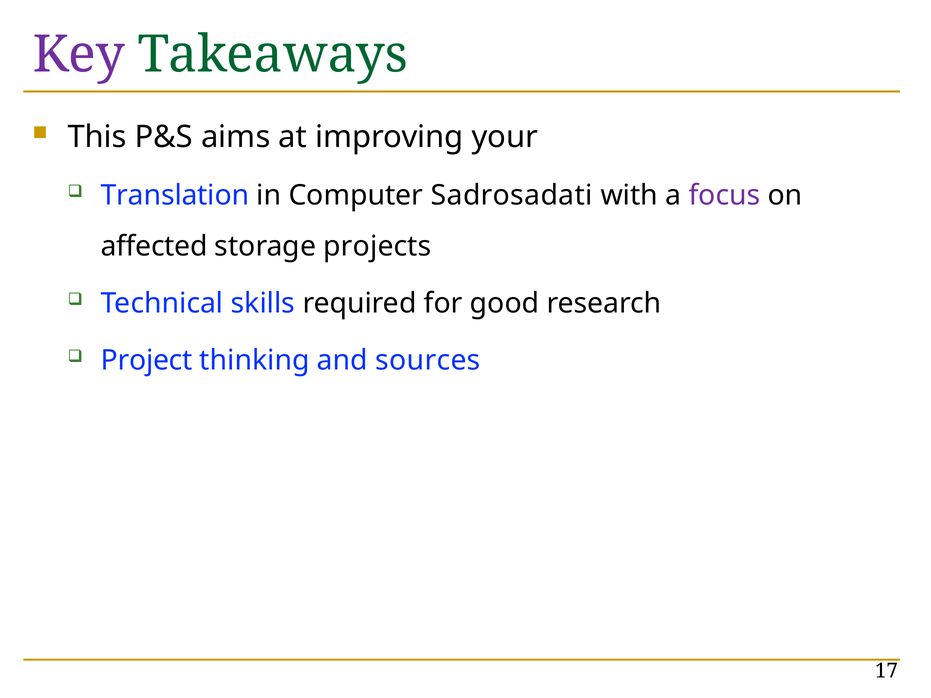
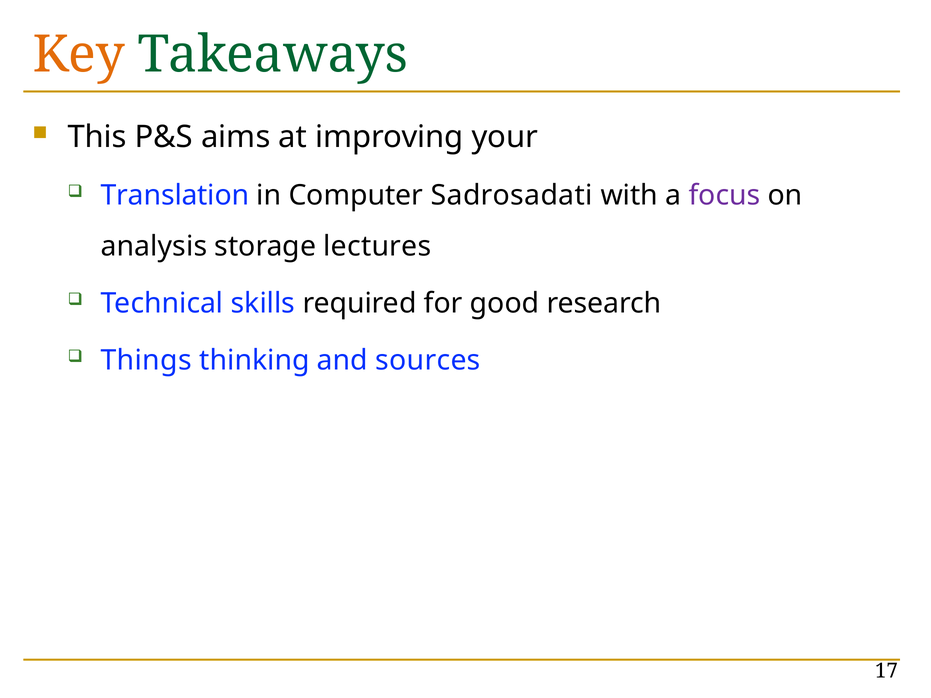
Key colour: purple -> orange
affected: affected -> analysis
projects: projects -> lectures
Project: Project -> Things
